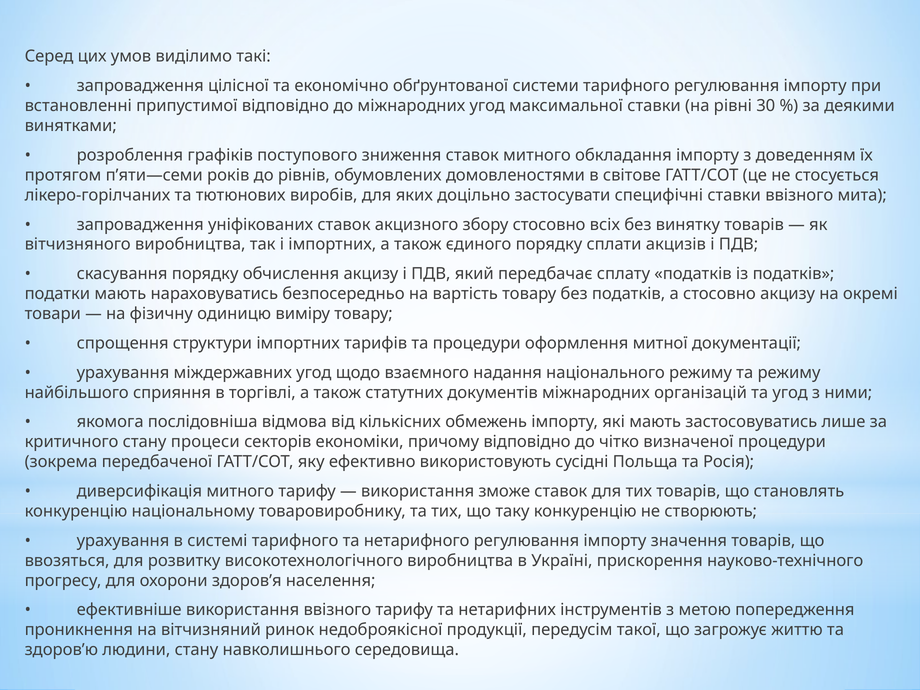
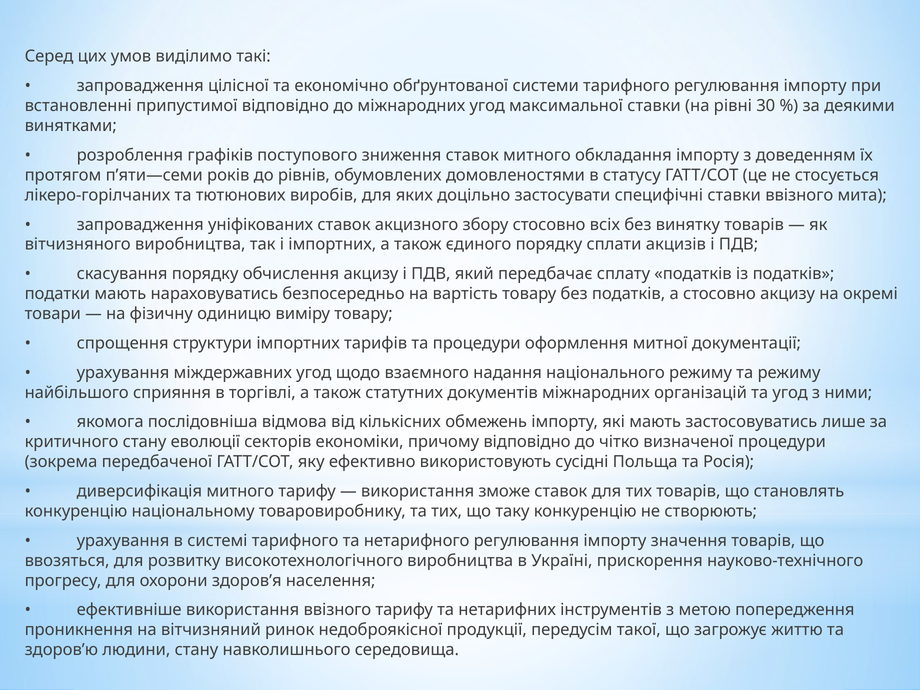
світове: світове -> статусу
процеси: процеси -> еволюції
